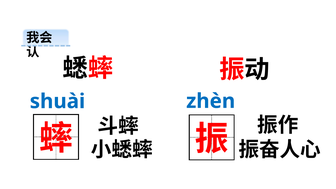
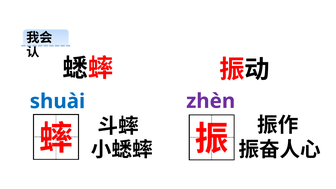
zhèn colour: blue -> purple
